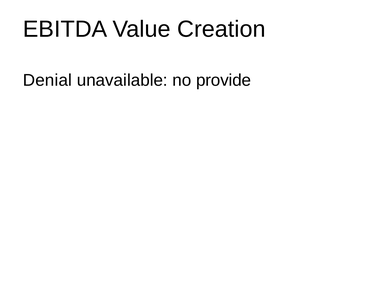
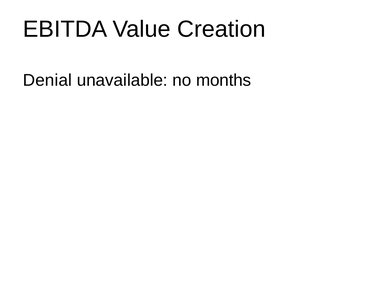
provide: provide -> months
